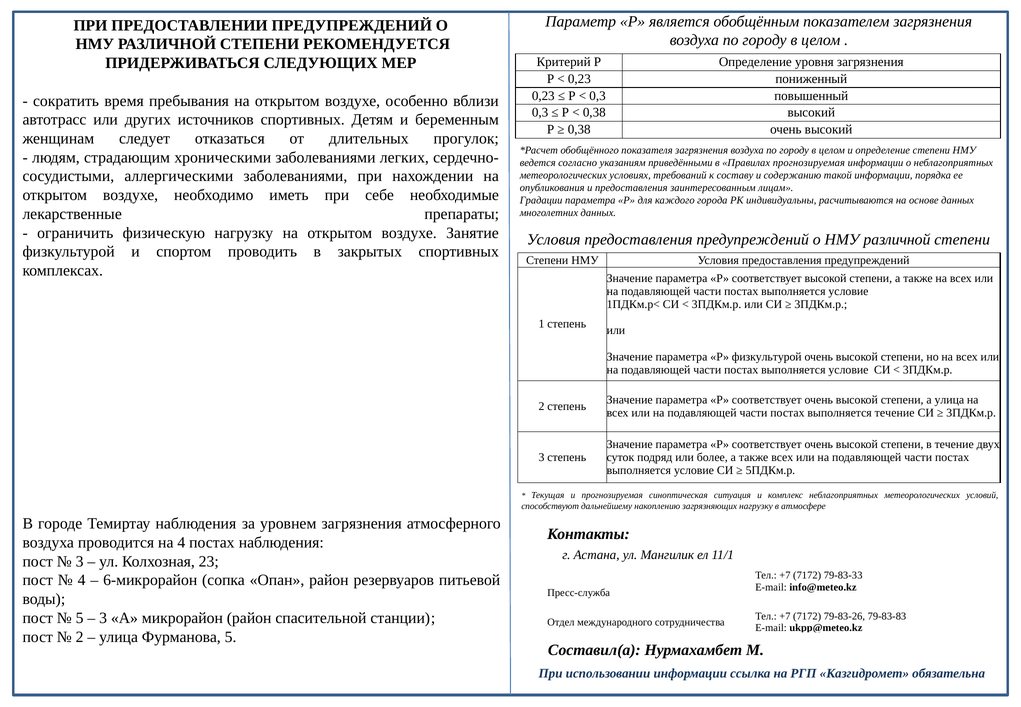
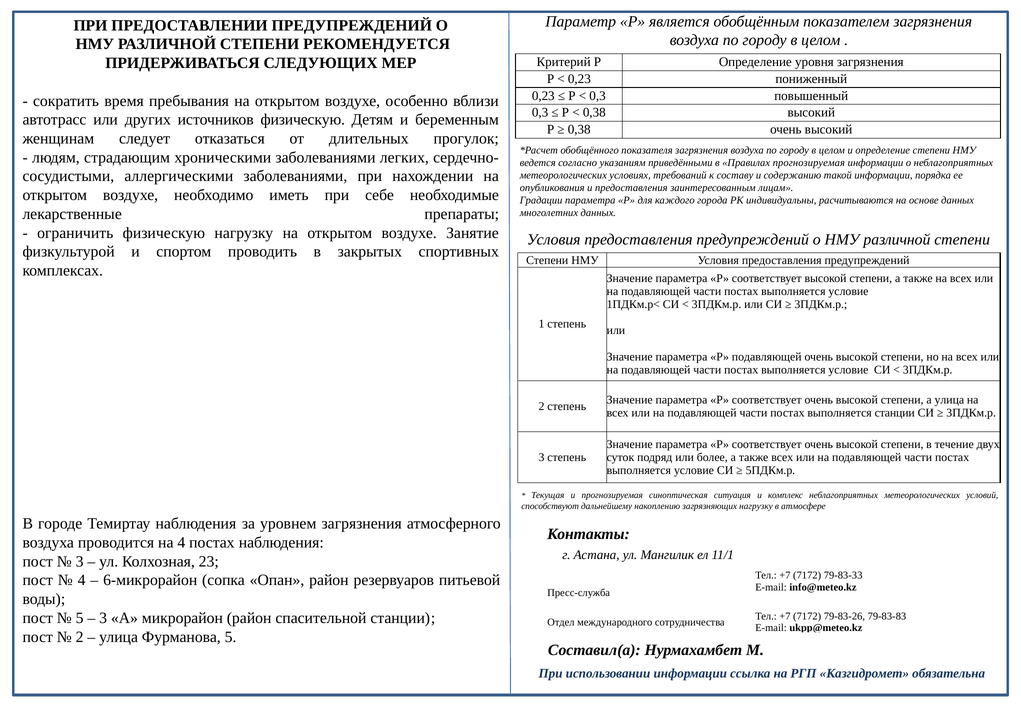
источников спортивных: спортивных -> физическую
Р физкультурой: физкультурой -> подавляющей
выполняется течение: течение -> станции
